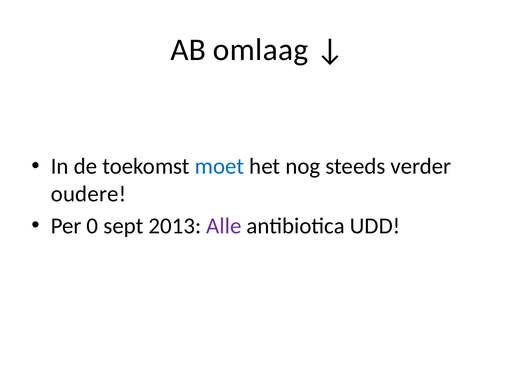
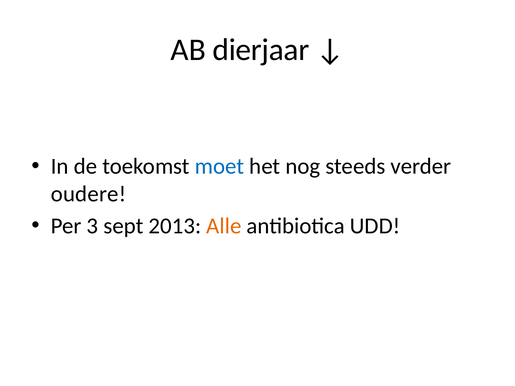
omlaag: omlaag -> dierjaar
0: 0 -> 3
Alle colour: purple -> orange
